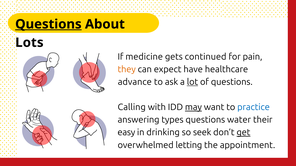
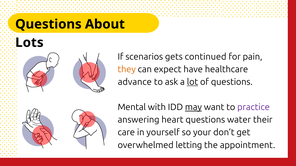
Questions at (48, 24) underline: present -> none
medicine: medicine -> scenarios
Calling: Calling -> Mental
practice colour: blue -> purple
types: types -> heart
easy: easy -> care
drinking: drinking -> yourself
seek: seek -> your
get underline: present -> none
